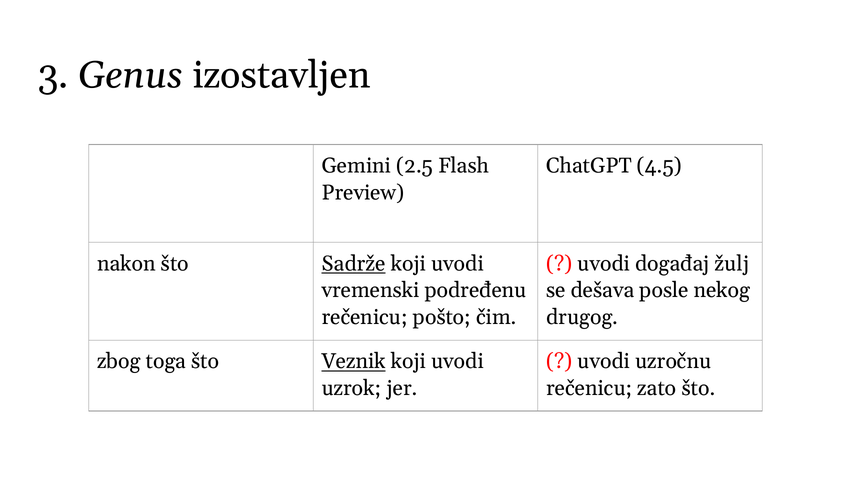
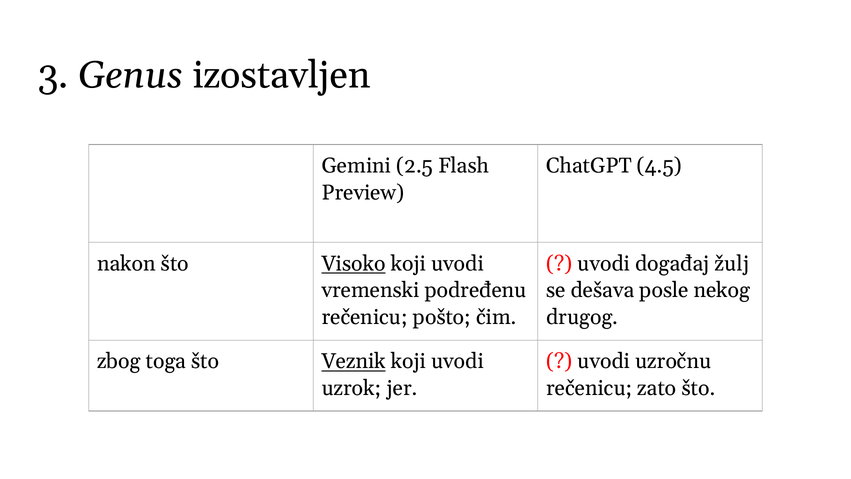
Sadrže: Sadrže -> Visoko
